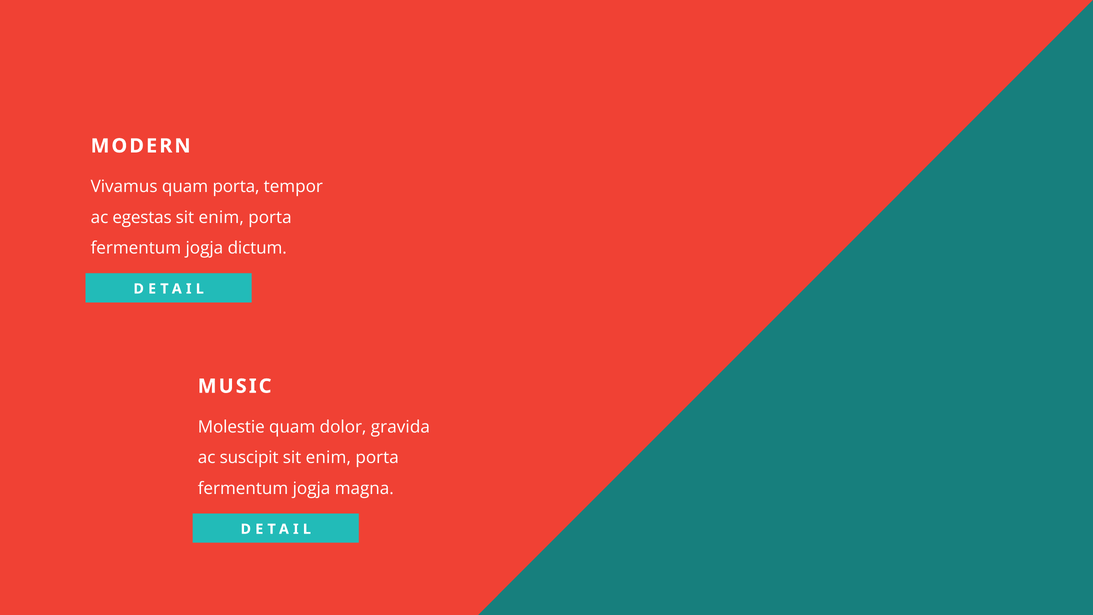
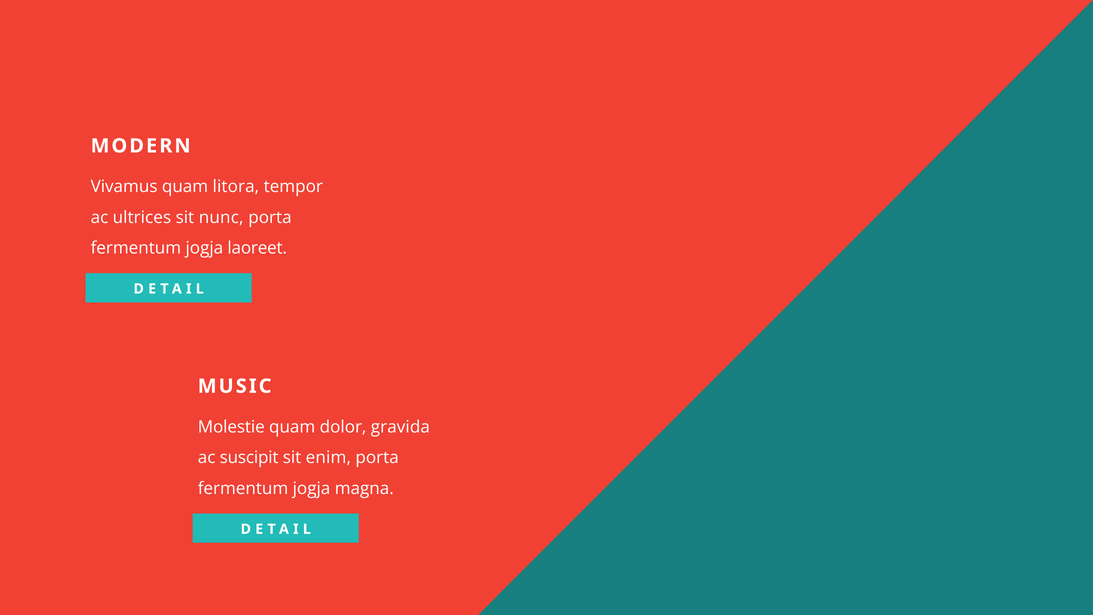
quam porta: porta -> litora
egestas: egestas -> ultrices
enim at (221, 217): enim -> nunc
dictum: dictum -> laoreet
